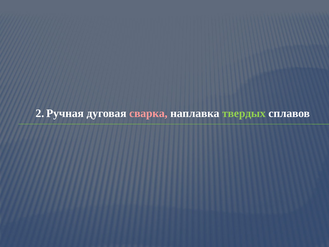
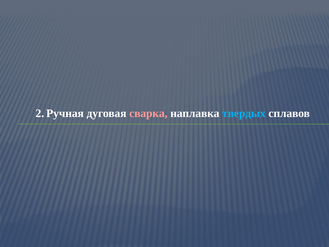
твердых colour: light green -> light blue
